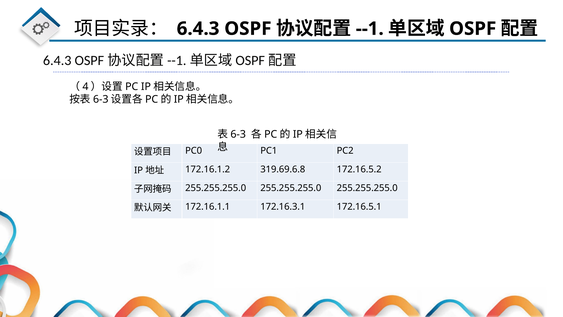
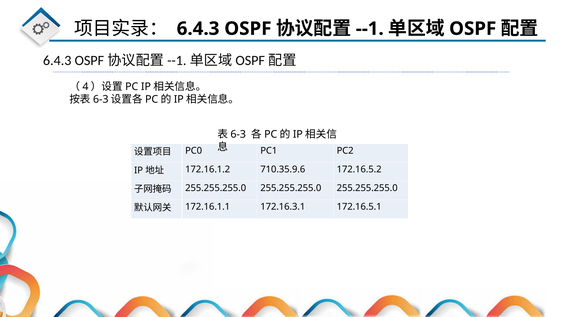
319.69.6.8: 319.69.6.8 -> 710.35.9.6
